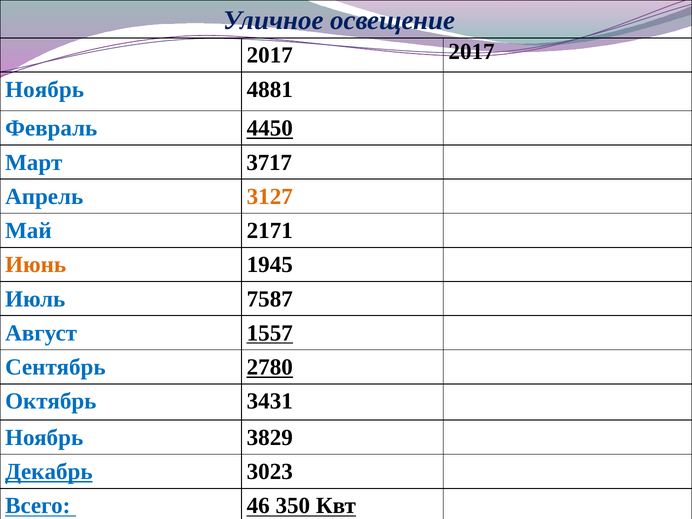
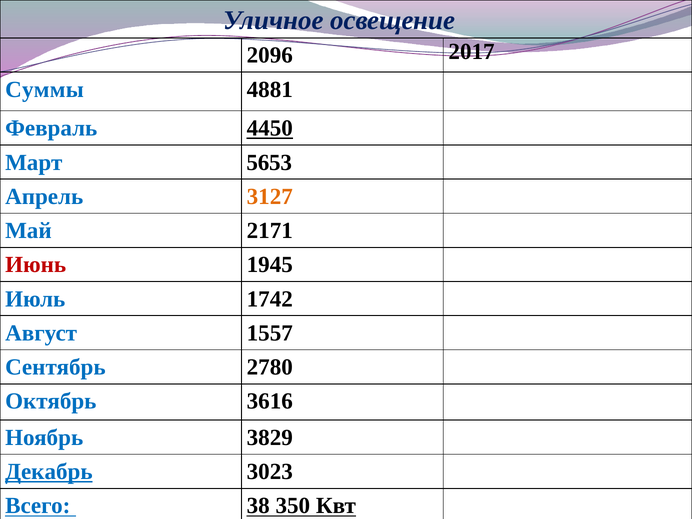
2017 at (270, 55): 2017 -> 2096
Ноябрь at (45, 89): Ноябрь -> Суммы
3717: 3717 -> 5653
Июнь colour: orange -> red
7587: 7587 -> 1742
1557 underline: present -> none
2780 underline: present -> none
3431: 3431 -> 3616
46: 46 -> 38
